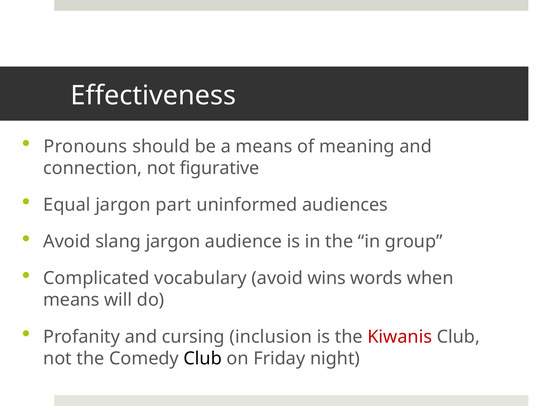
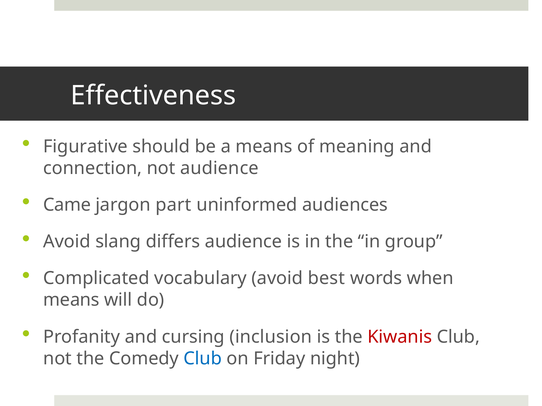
Pronouns: Pronouns -> Figurative
not figurative: figurative -> audience
Equal: Equal -> Came
slang jargon: jargon -> differs
wins: wins -> best
Club at (203, 359) colour: black -> blue
